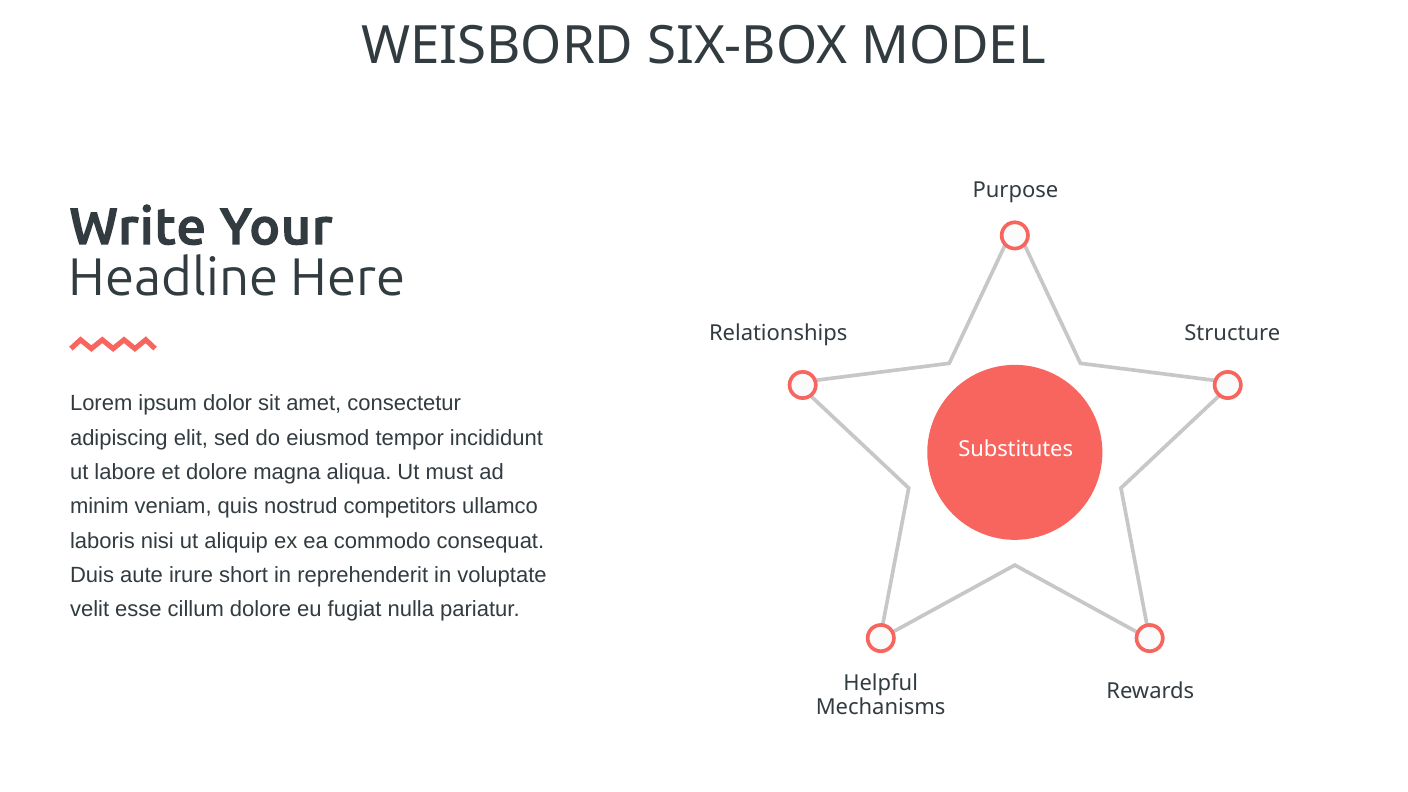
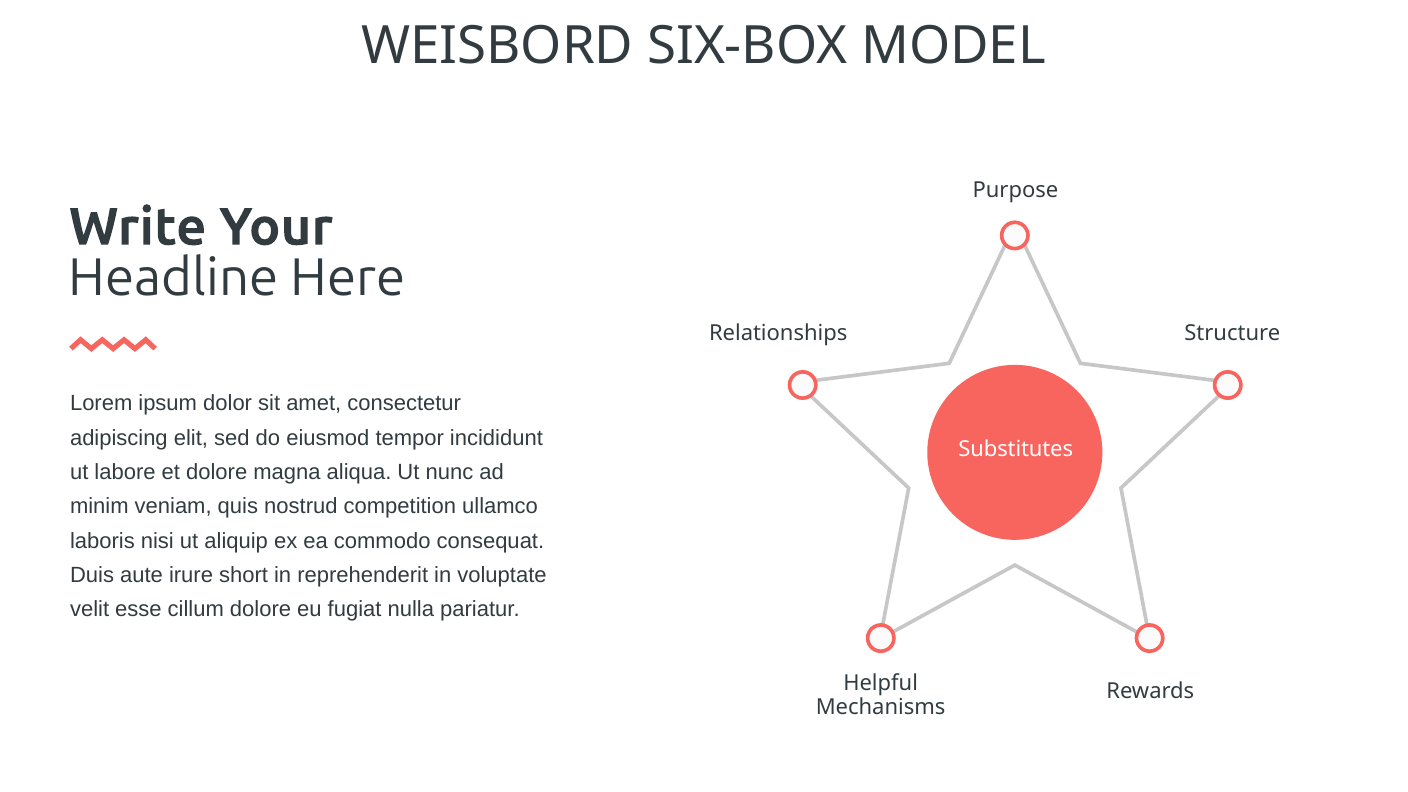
must: must -> nunc
competitors: competitors -> competition
